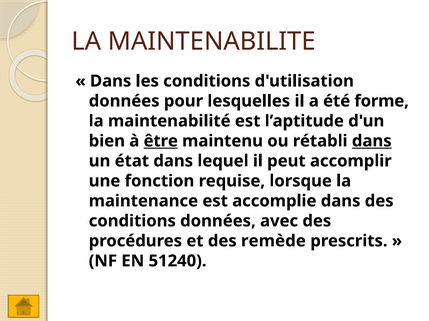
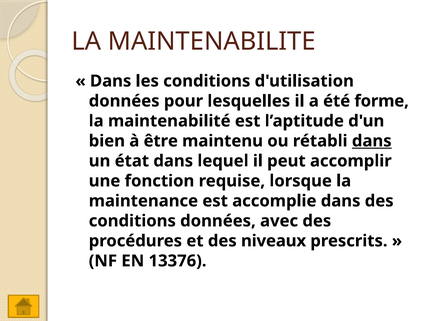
être underline: present -> none
remède: remède -> niveaux
51240: 51240 -> 13376
